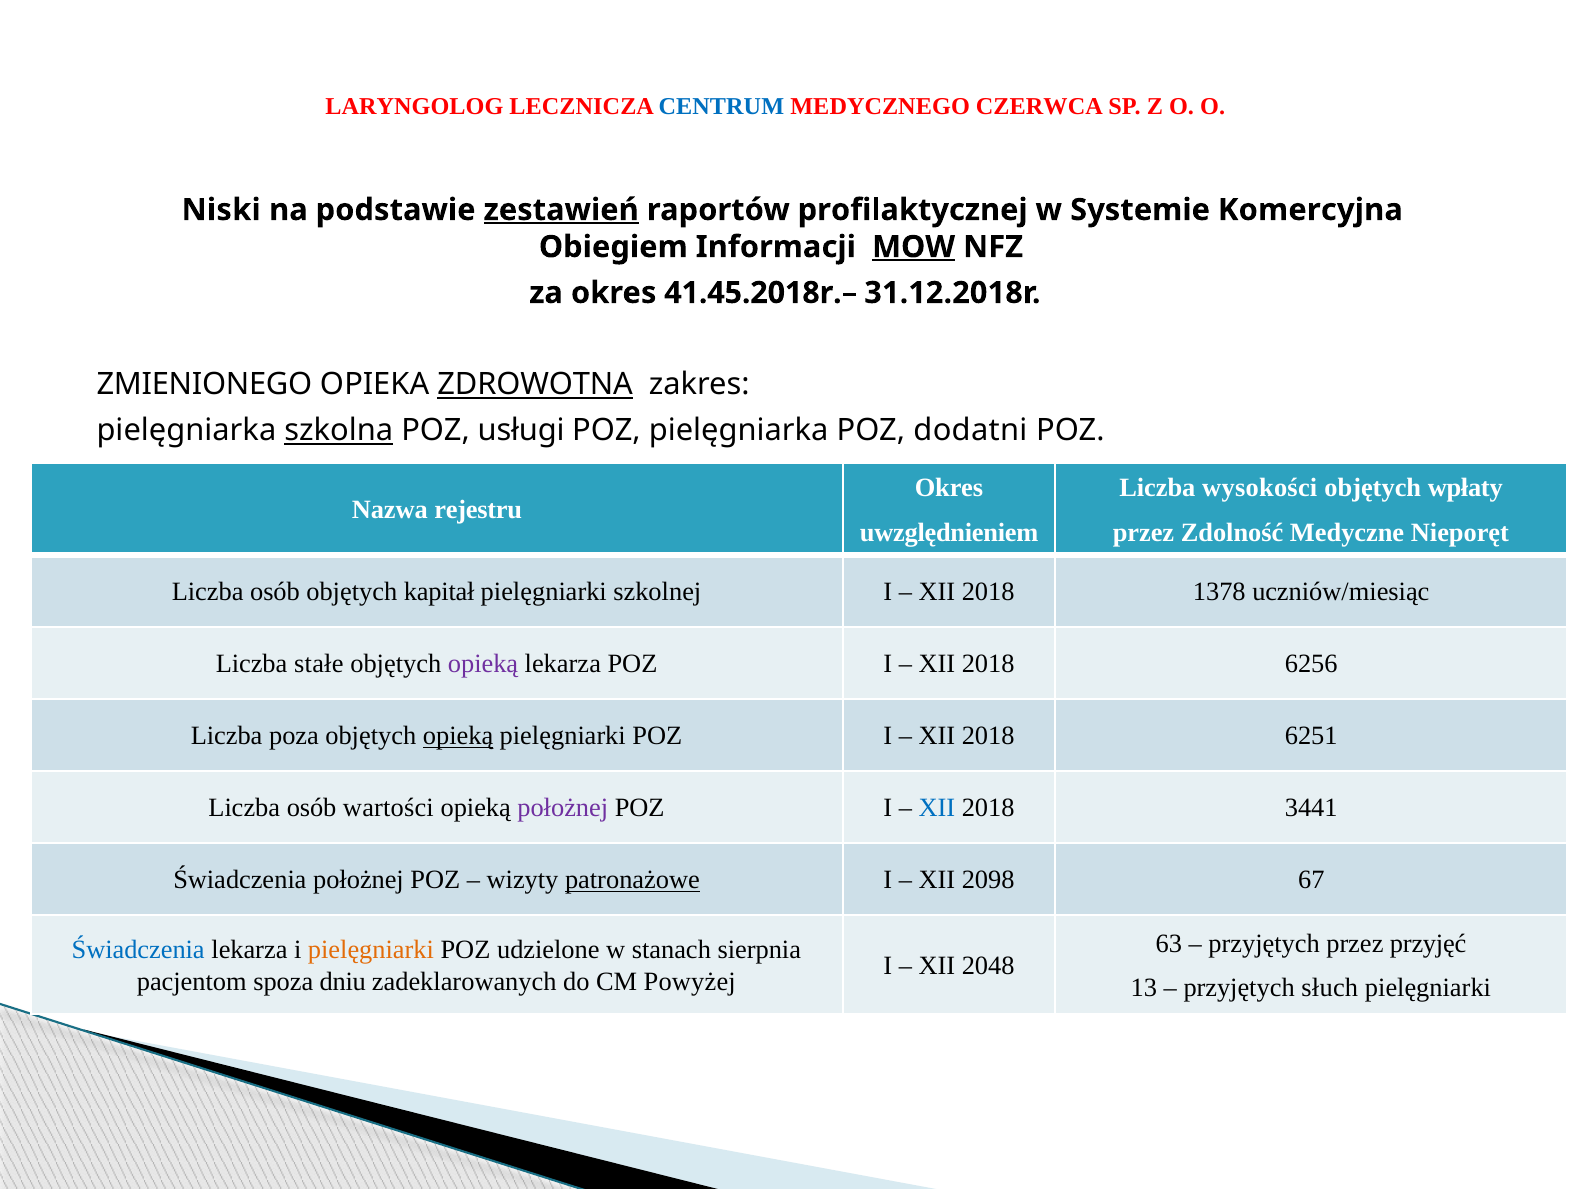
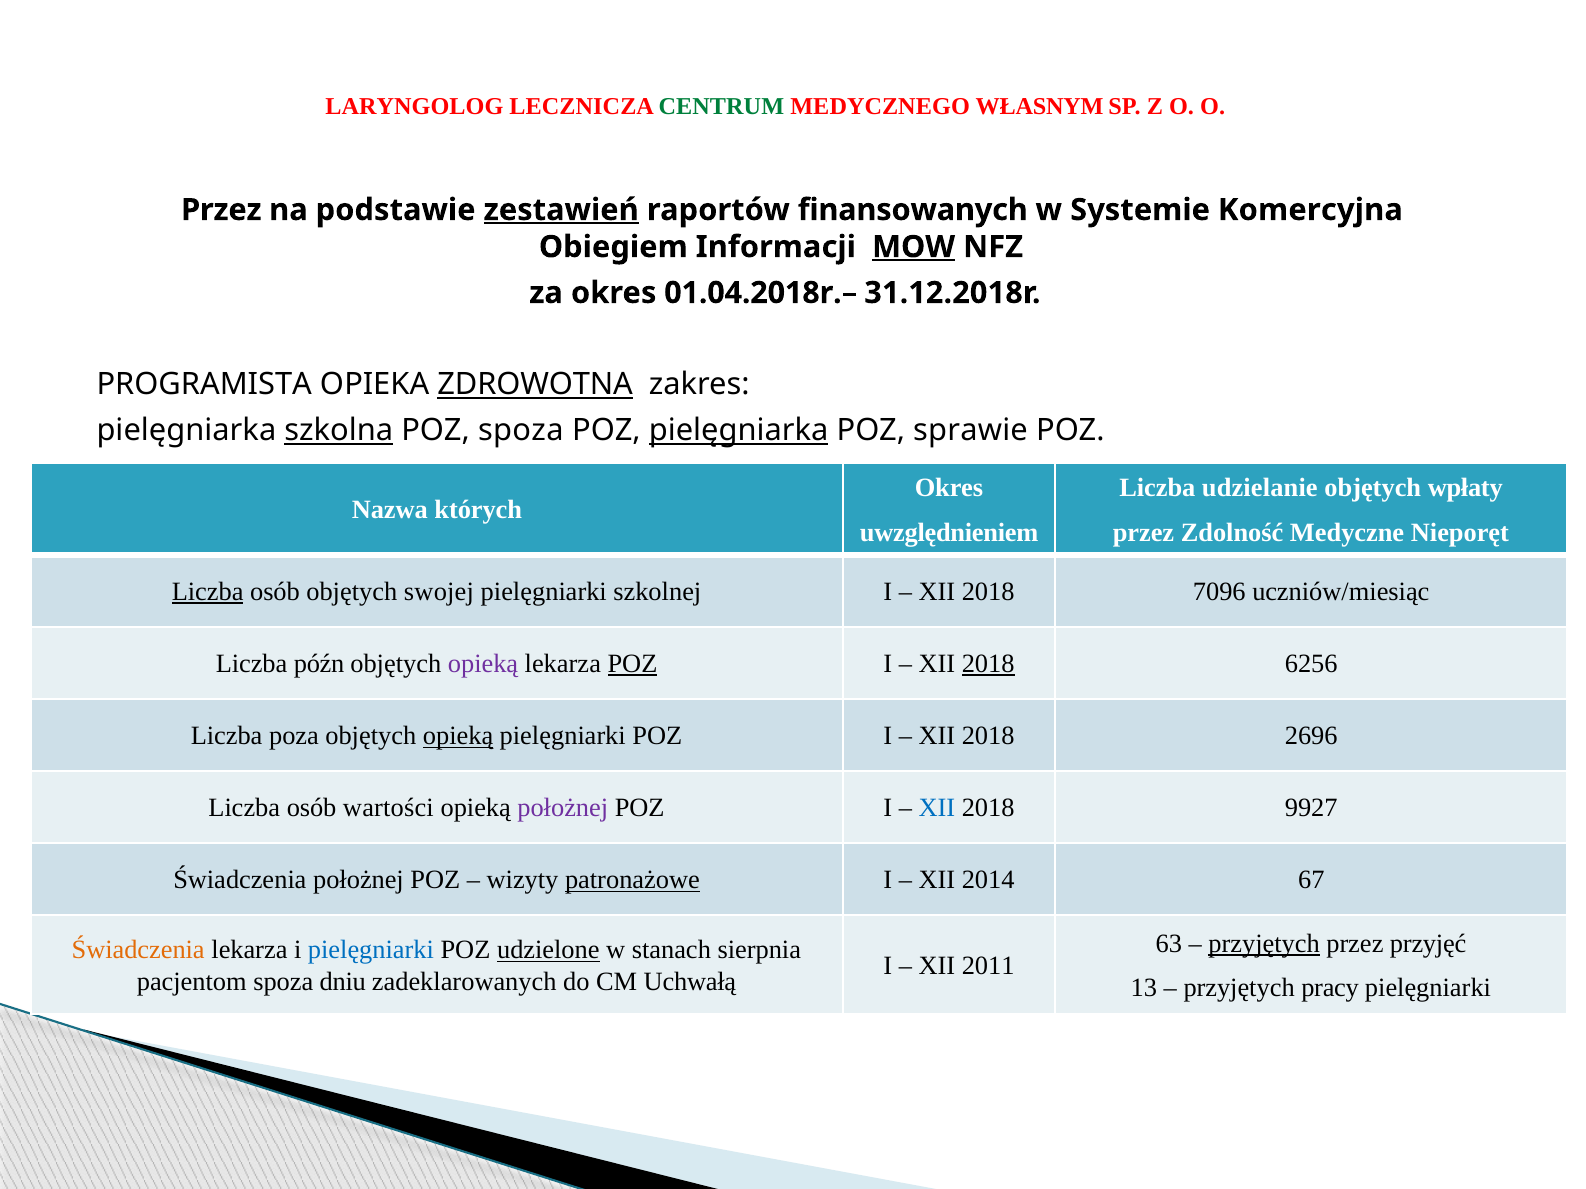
CENTRUM colour: blue -> green
CZERWCA: CZERWCA -> WŁASNYM
Niski at (221, 210): Niski -> Przez
profilaktycznej: profilaktycznej -> finansowanych
41.45.2018r.–: 41.45.2018r.– -> 01.04.2018r.–
ZMIENIONEGO: ZMIENIONEGO -> PROGRAMISTA
POZ usługi: usługi -> spoza
pielęgniarka at (739, 431) underline: none -> present
dodatni: dodatni -> sprawie
wysokości: wysokości -> udzielanie
rejestru: rejestru -> których
Liczba at (208, 592) underline: none -> present
kapitał: kapitał -> swojej
1378: 1378 -> 7096
stałe: stałe -> późn
POZ at (632, 664) underline: none -> present
2018 at (988, 664) underline: none -> present
6251: 6251 -> 2696
3441: 3441 -> 9927
2098: 2098 -> 2014
przyjętych at (1264, 944) underline: none -> present
Świadczenia at (138, 951) colour: blue -> orange
pielęgniarki at (371, 951) colour: orange -> blue
udzielone underline: none -> present
2048: 2048 -> 2011
Powyżej: Powyżej -> Uchwałą
słuch: słuch -> pracy
